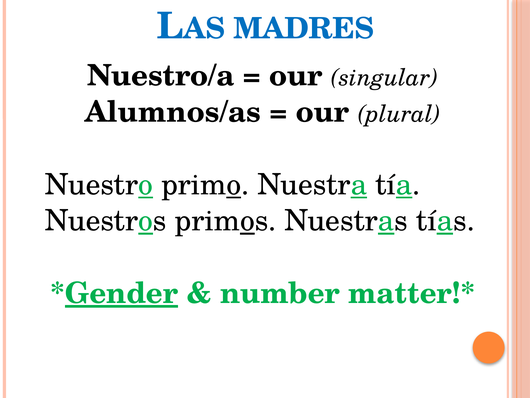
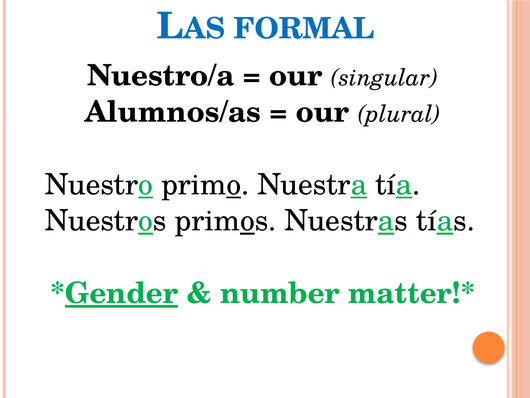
MADRES: MADRES -> FORMAL
